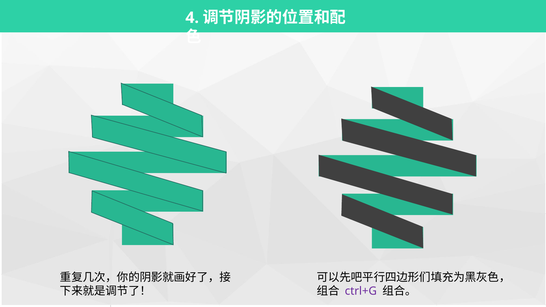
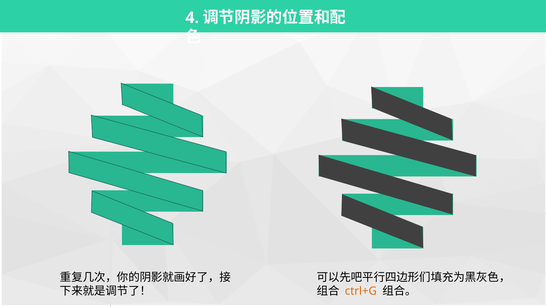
ctrl+G colour: purple -> orange
